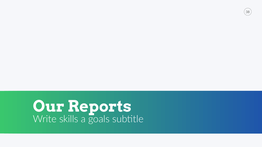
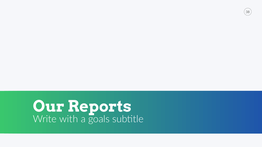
skills: skills -> with
